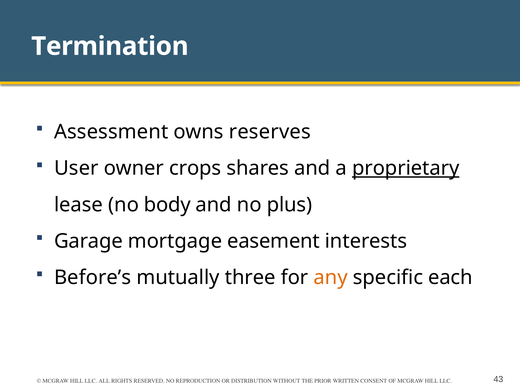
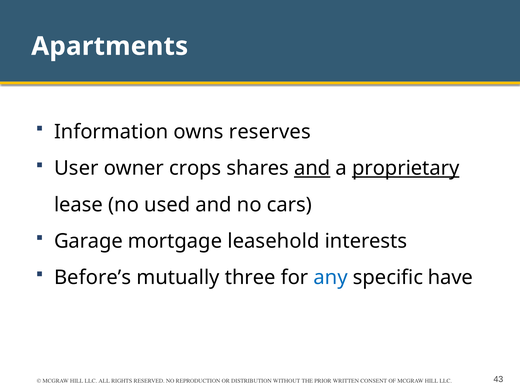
Termination: Termination -> Apartments
Assessment: Assessment -> Information
and at (312, 168) underline: none -> present
body: body -> used
plus: plus -> cars
easement: easement -> leasehold
any colour: orange -> blue
each: each -> have
